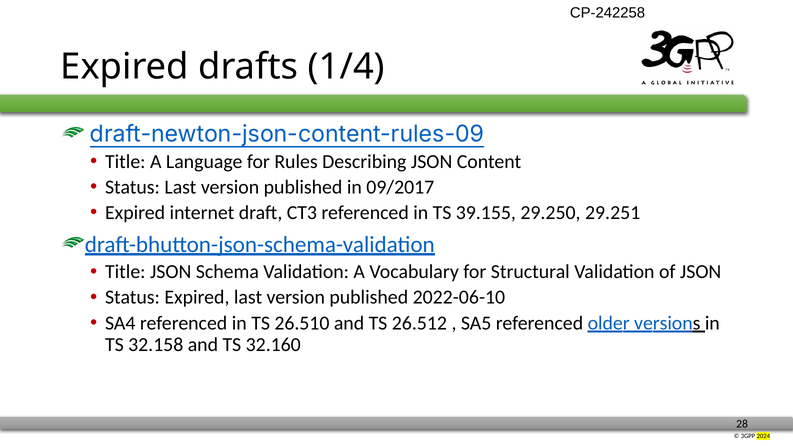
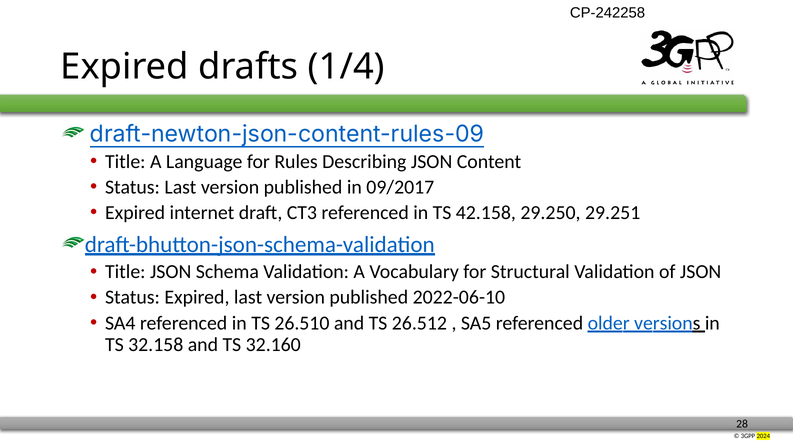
39.155: 39.155 -> 42.158
